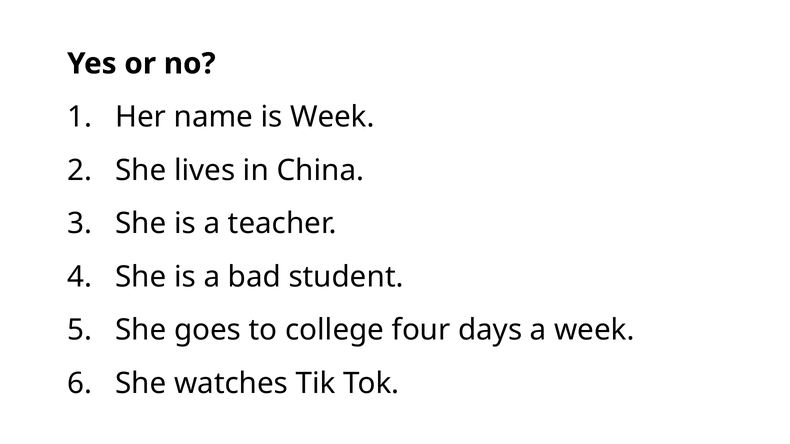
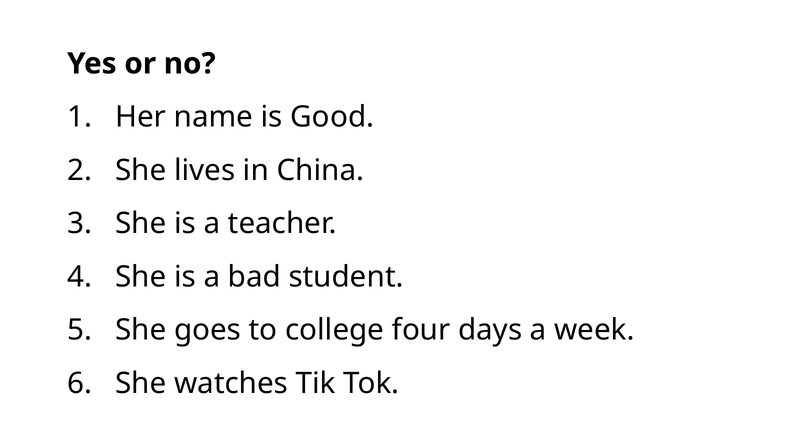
is Week: Week -> Good
